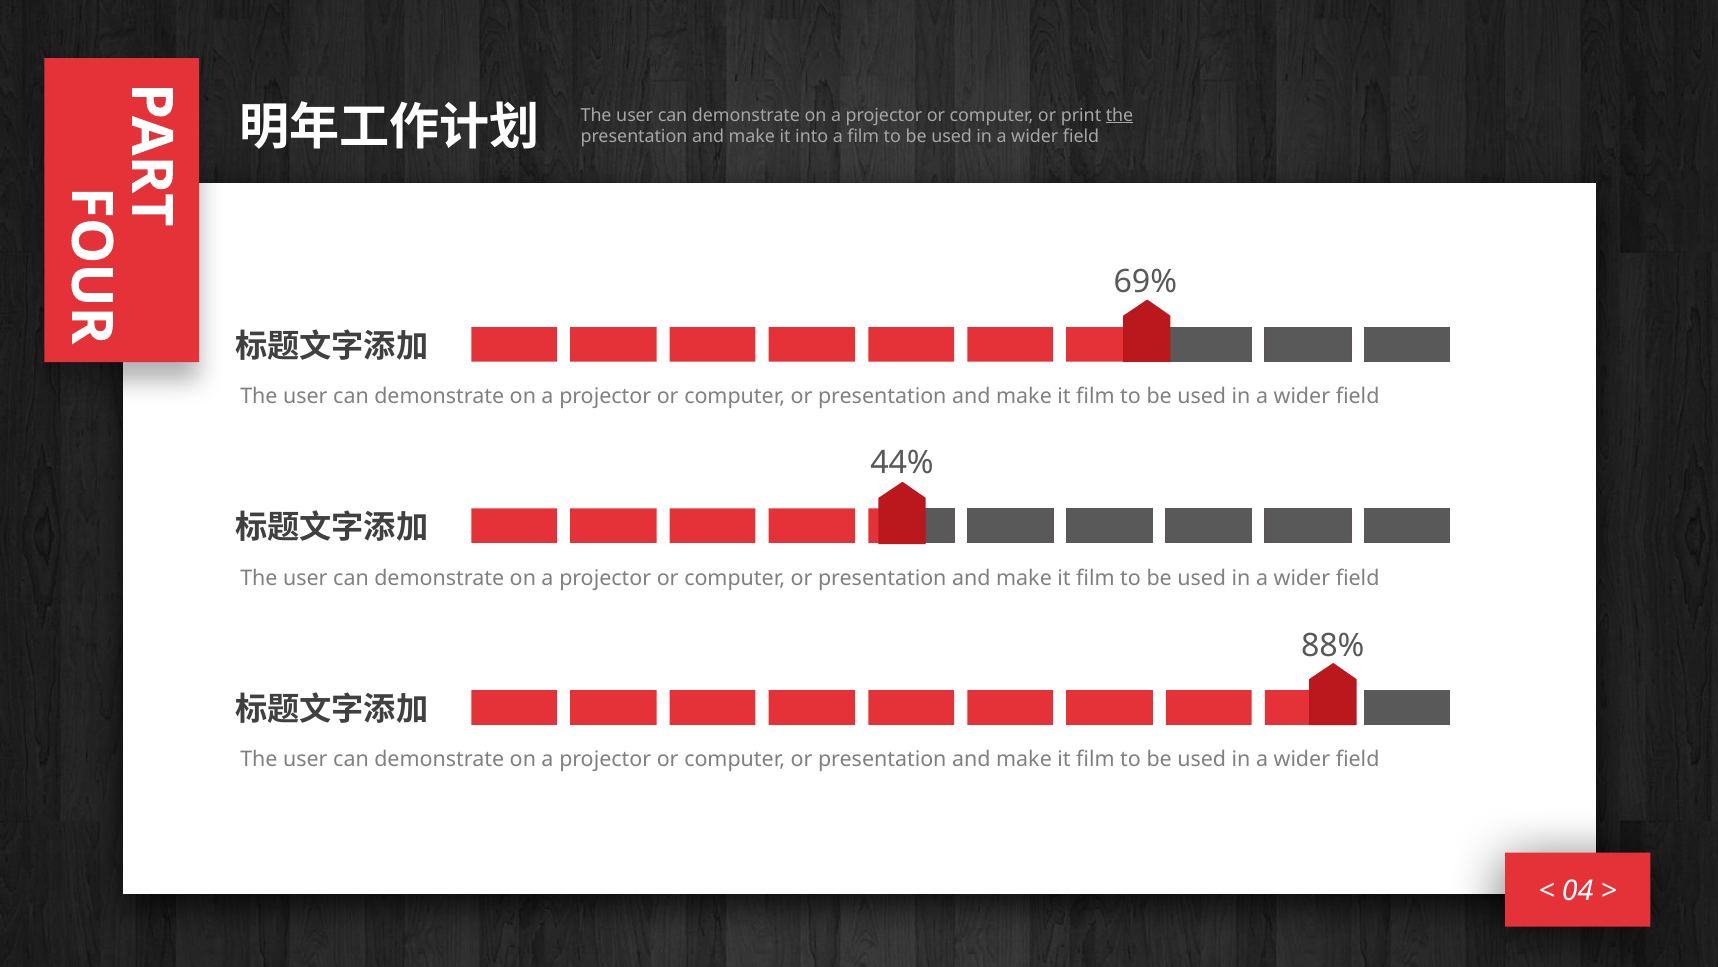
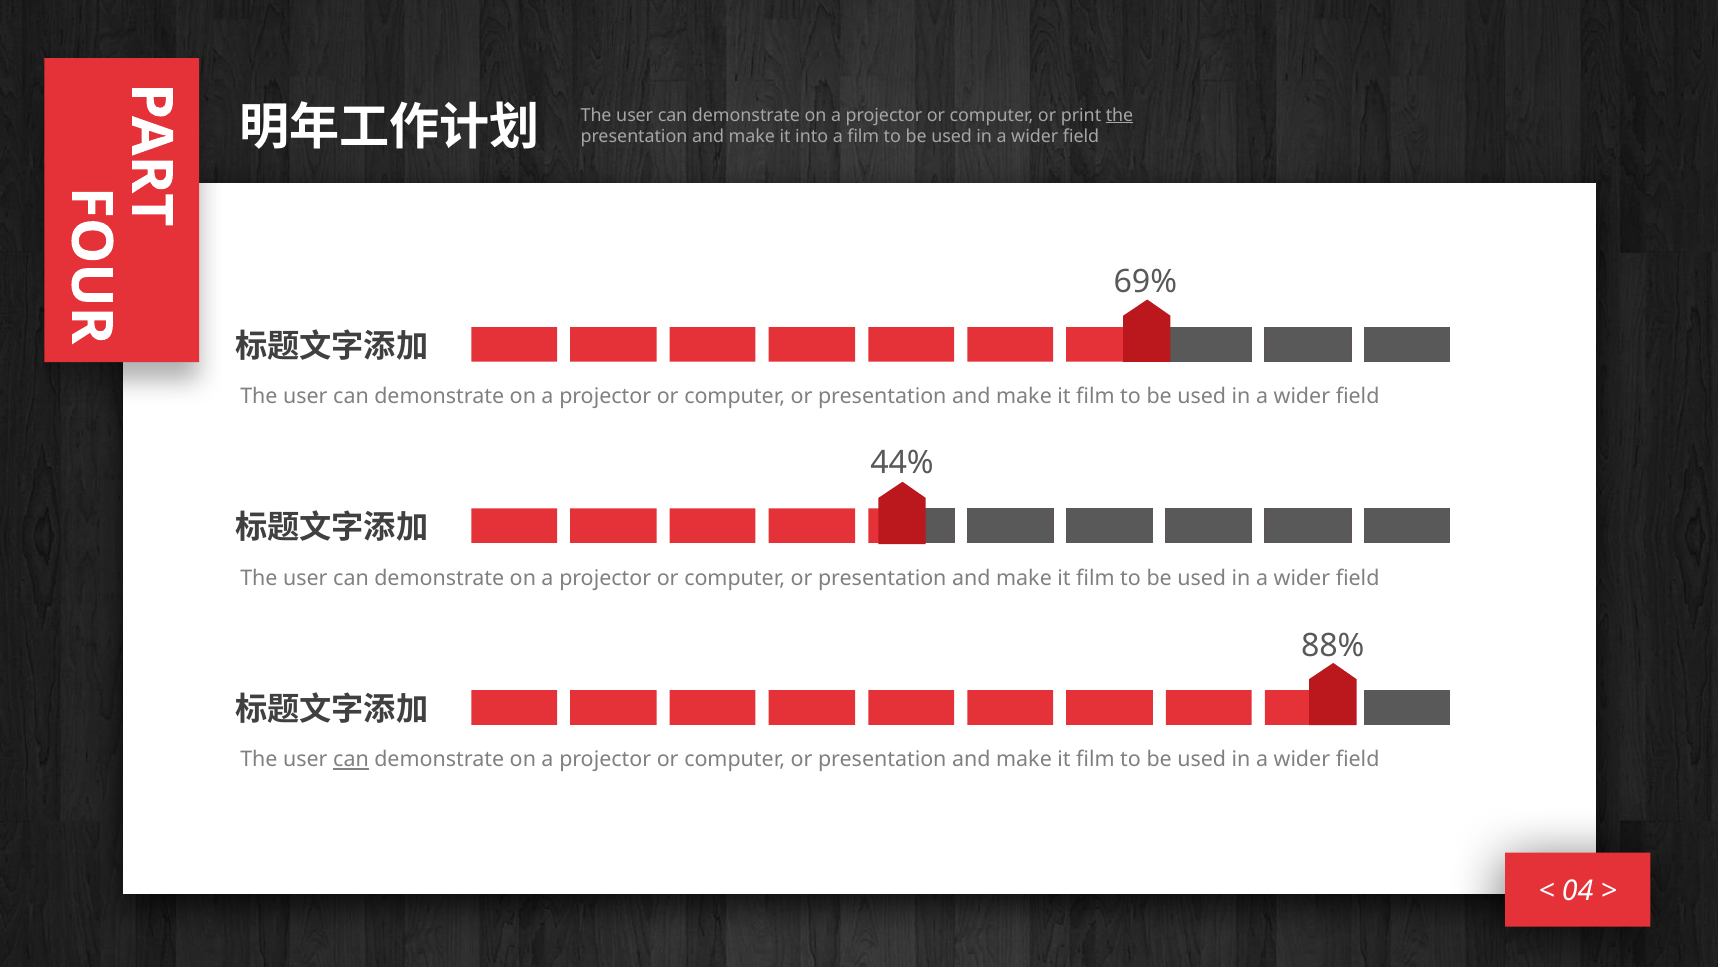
can at (351, 759) underline: none -> present
